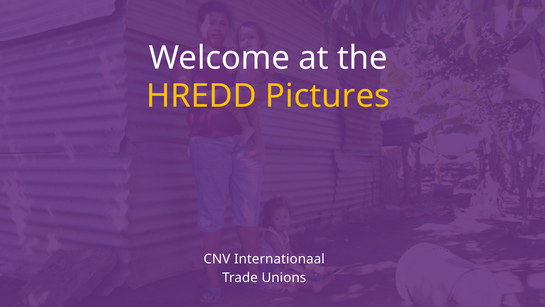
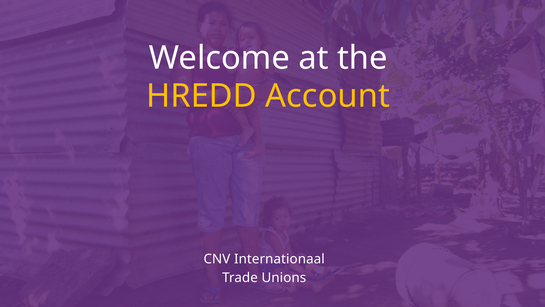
Pictures: Pictures -> Account
